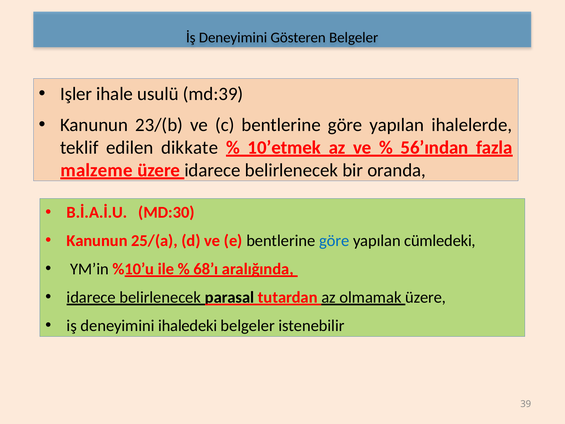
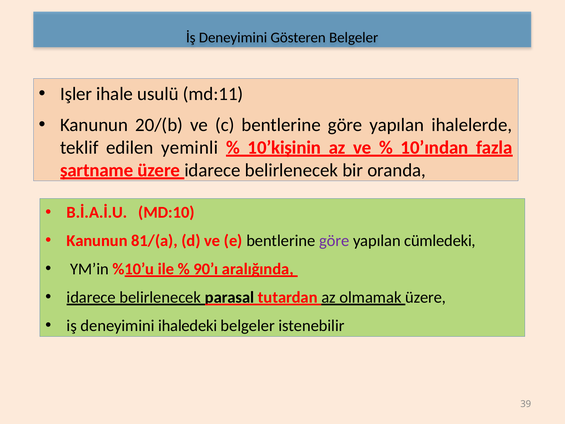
md:39: md:39 -> md:11
23/(b: 23/(b -> 20/(b
dikkate: dikkate -> yeminli
10’etmek: 10’etmek -> 10’kişinin
56’ından: 56’ından -> 10’ından
malzeme: malzeme -> şartname
MD:30: MD:30 -> MD:10
25/(a: 25/(a -> 81/(a
göre at (334, 241) colour: blue -> purple
68’ı: 68’ı -> 90’ı
